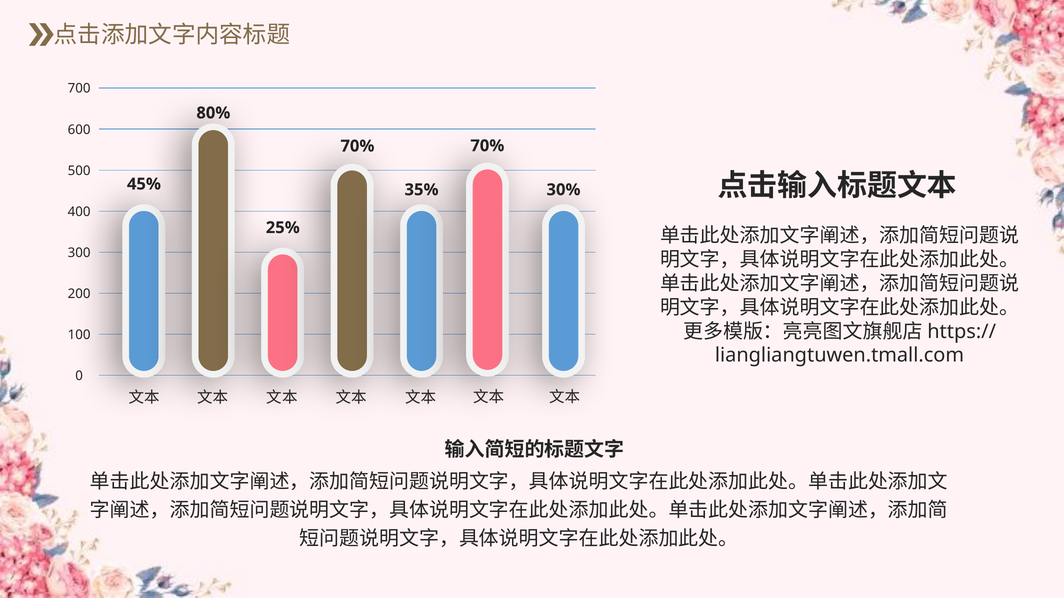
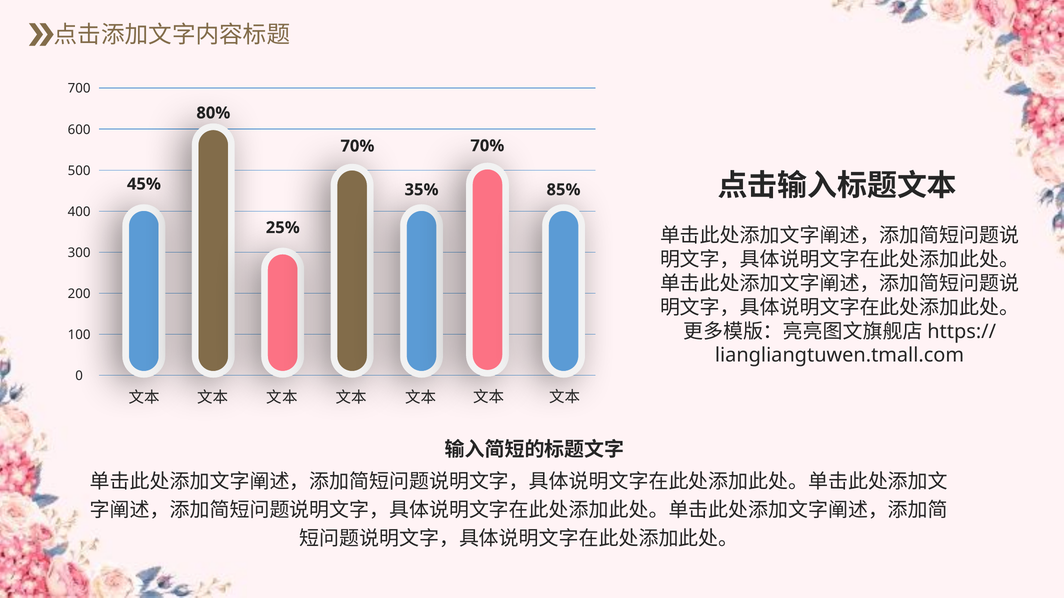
30%: 30% -> 85%
